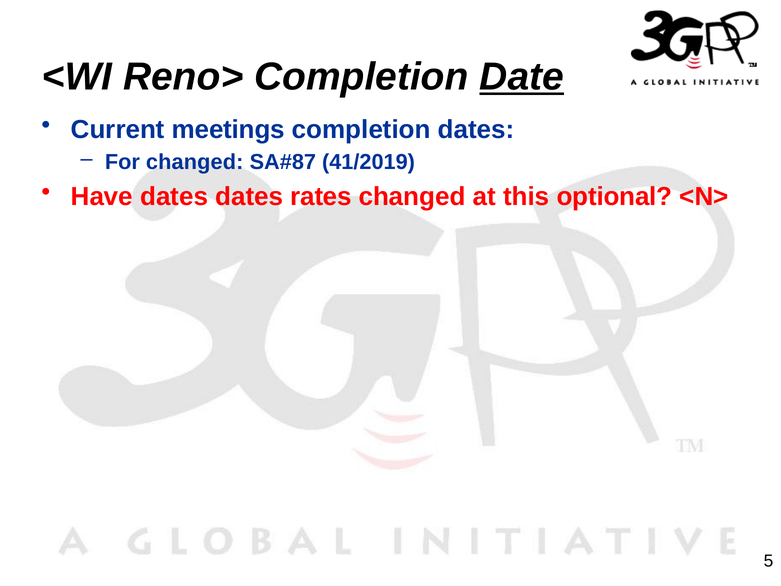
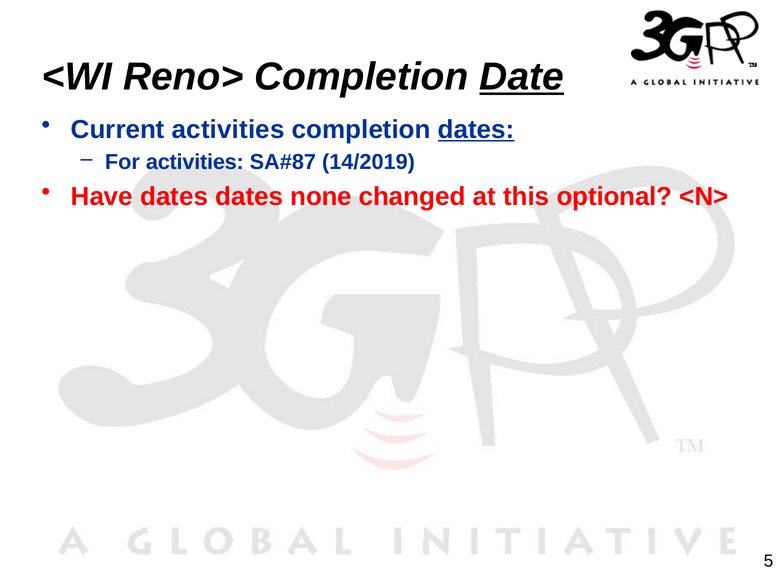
Current meetings: meetings -> activities
dates at (476, 130) underline: none -> present
For changed: changed -> activities
41/2019: 41/2019 -> 14/2019
rates: rates -> none
